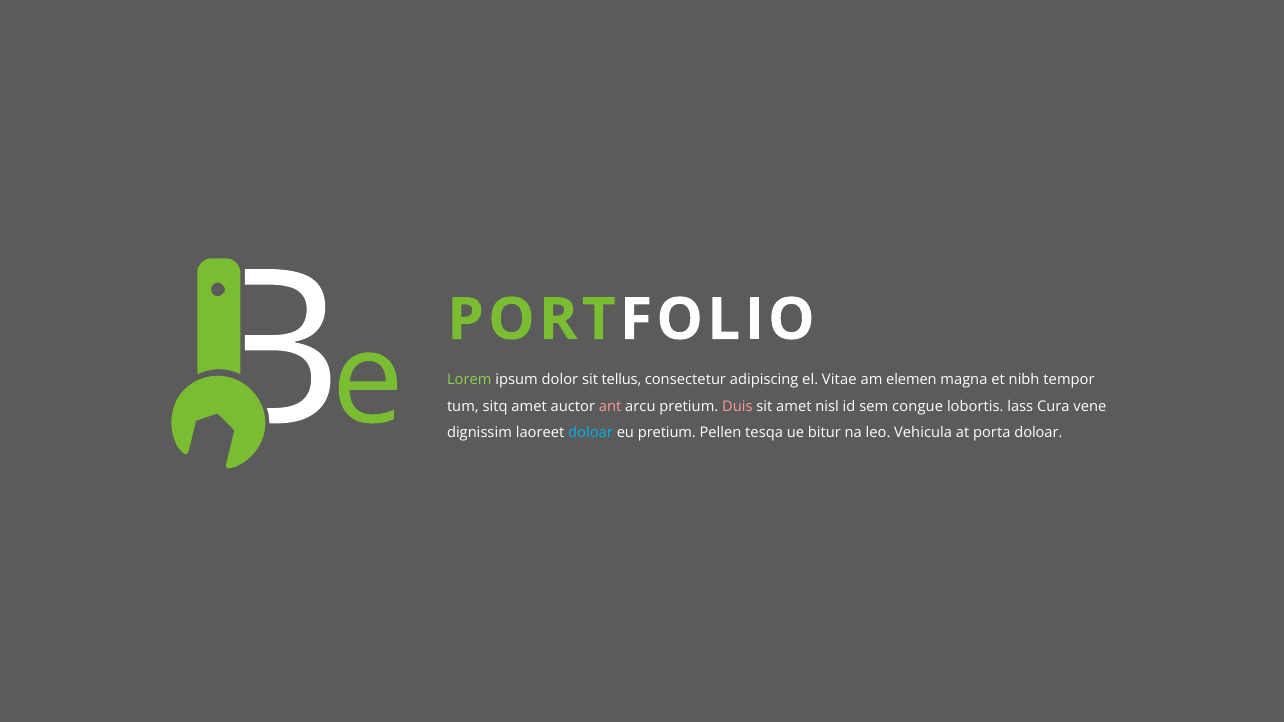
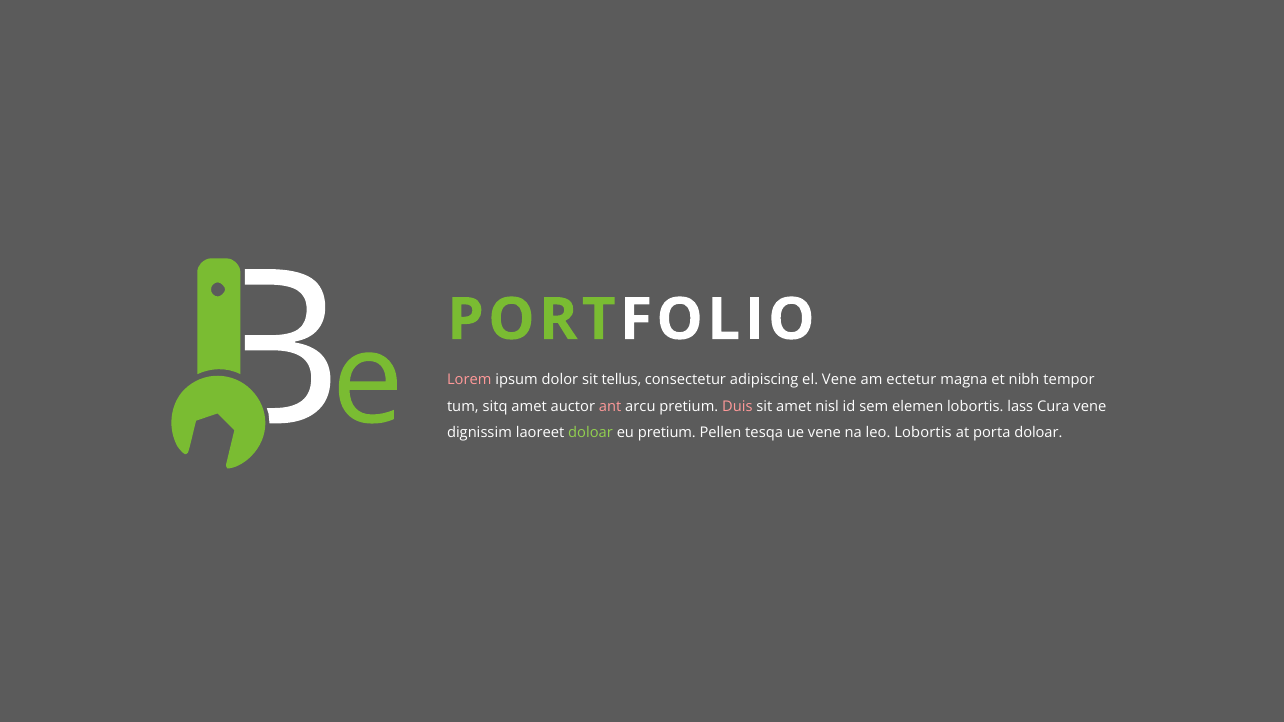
Lorem colour: light green -> pink
el Vitae: Vitae -> Vene
elemen: elemen -> ectetur
congue: congue -> elemen
doloar at (591, 433) colour: light blue -> light green
ue bitur: bitur -> vene
leo Vehicula: Vehicula -> Lobortis
